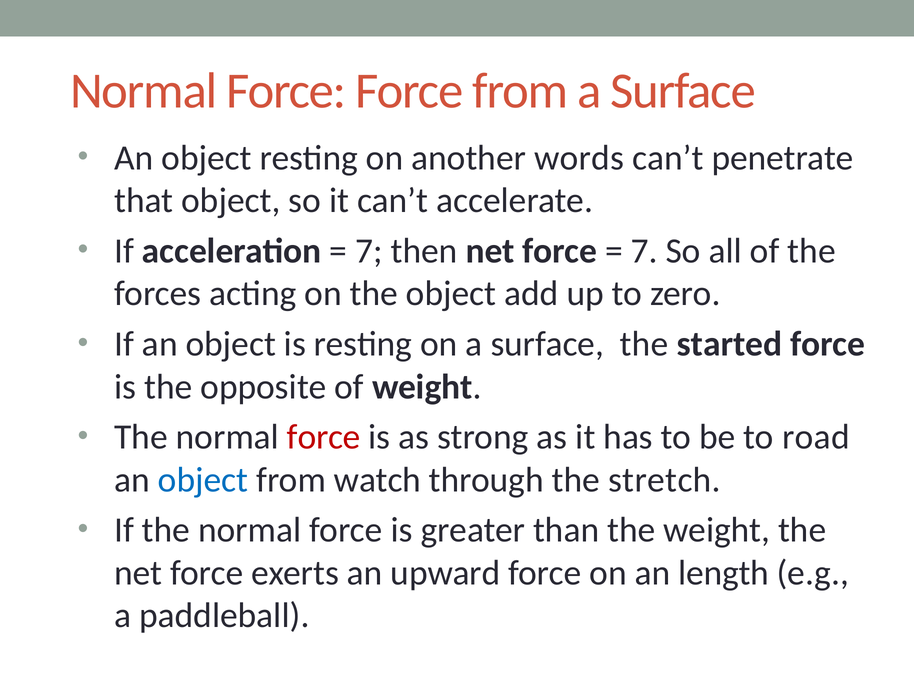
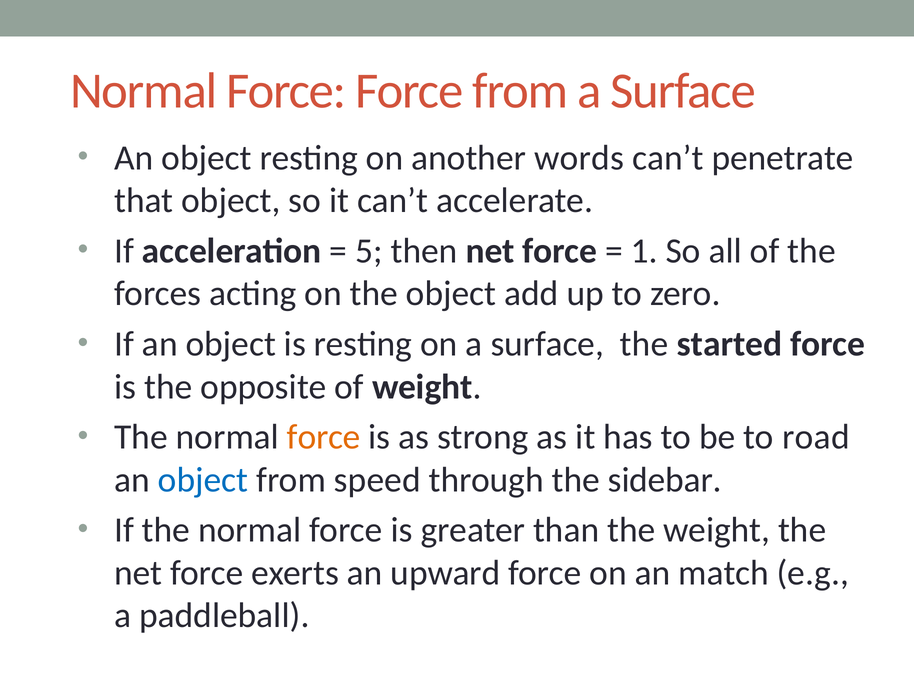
7 at (369, 251): 7 -> 5
7 at (644, 251): 7 -> 1
force at (324, 437) colour: red -> orange
watch: watch -> speed
stretch: stretch -> sidebar
length: length -> match
